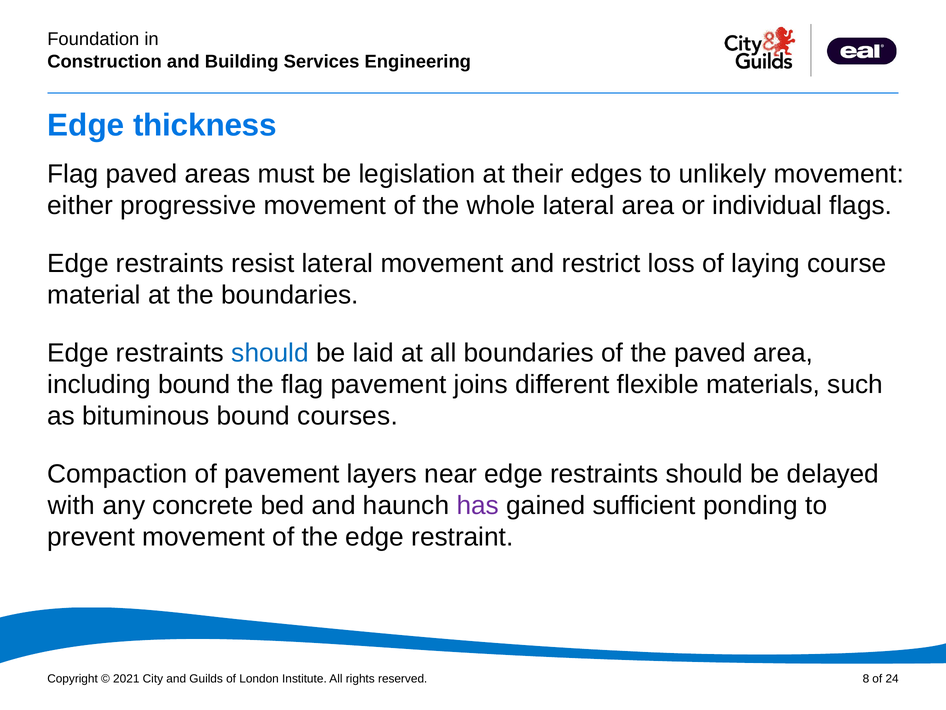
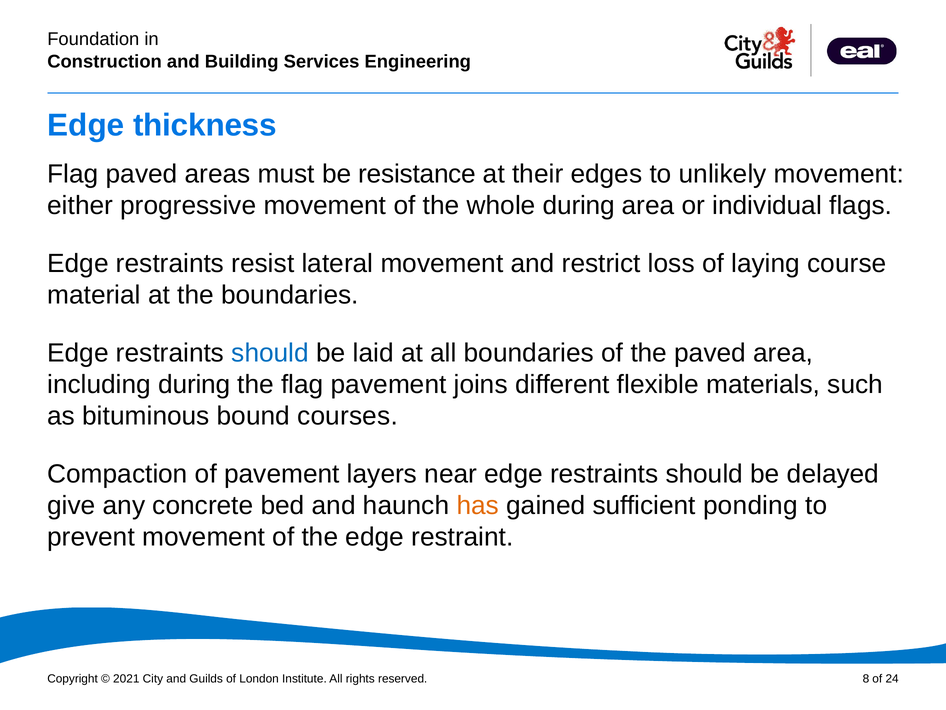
legislation: legislation -> resistance
whole lateral: lateral -> during
including bound: bound -> during
with: with -> give
has colour: purple -> orange
